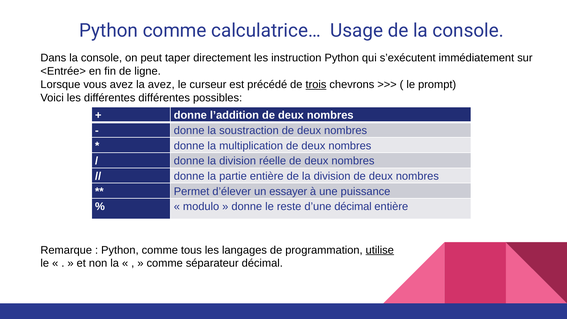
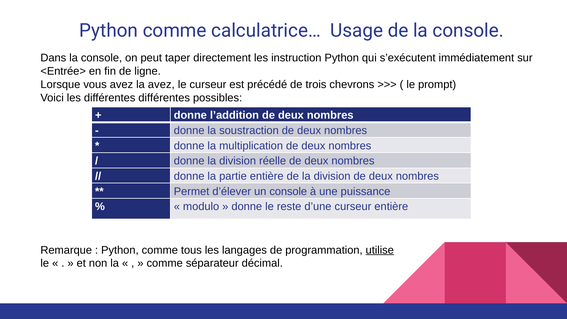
trois underline: present -> none
un essayer: essayer -> console
d’une décimal: décimal -> curseur
